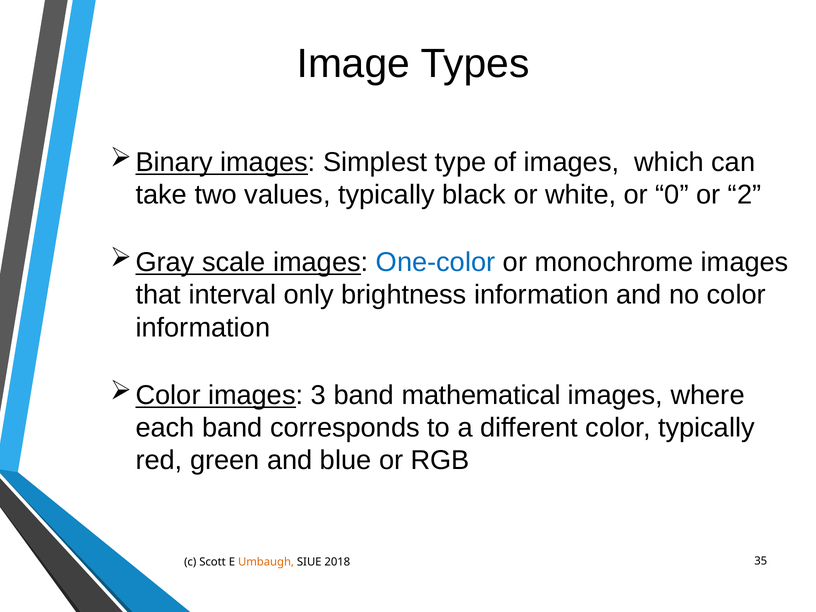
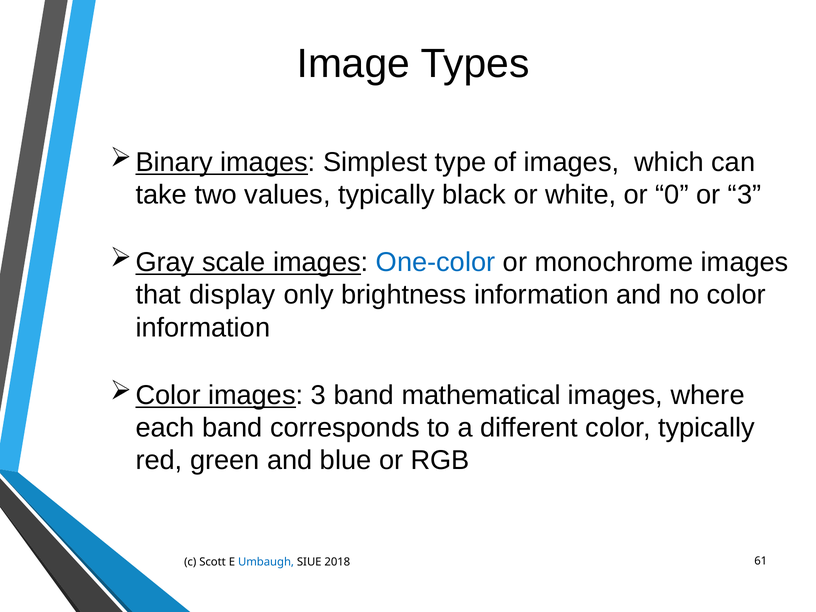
or 2: 2 -> 3
interval: interval -> display
Umbaugh colour: orange -> blue
35: 35 -> 61
